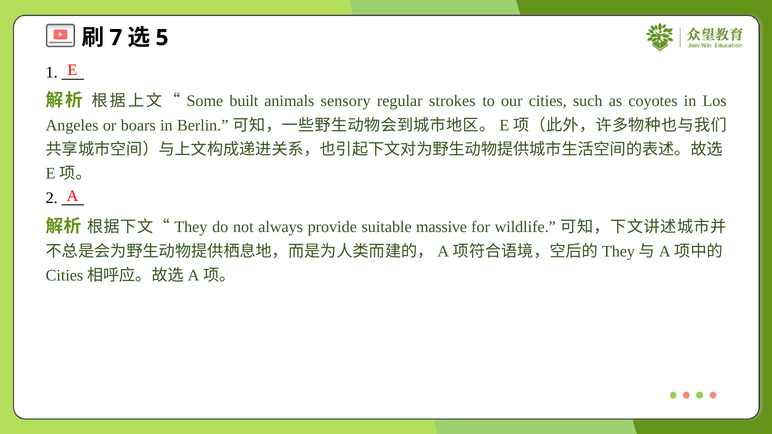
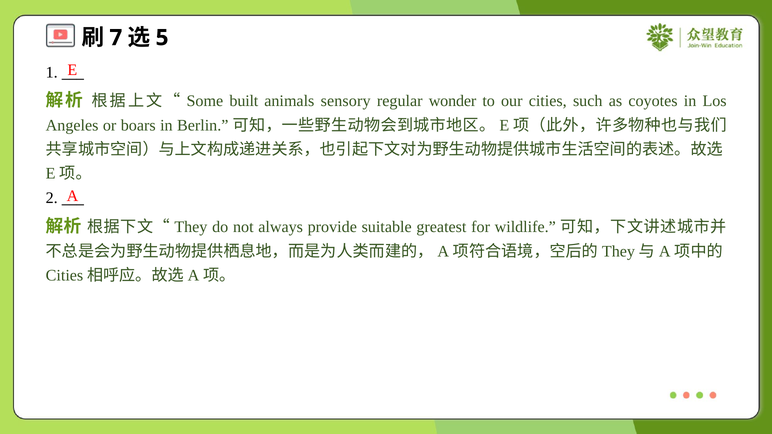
strokes: strokes -> wonder
massive: massive -> greatest
